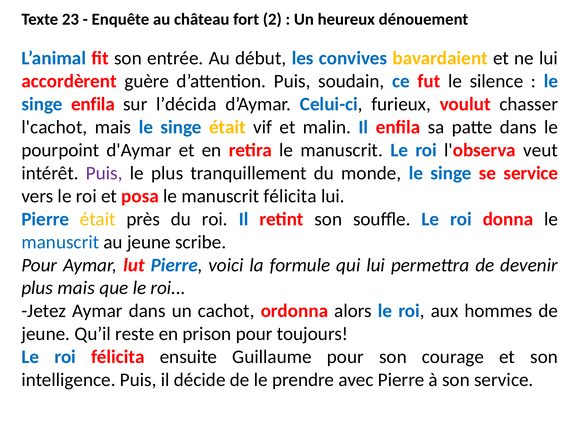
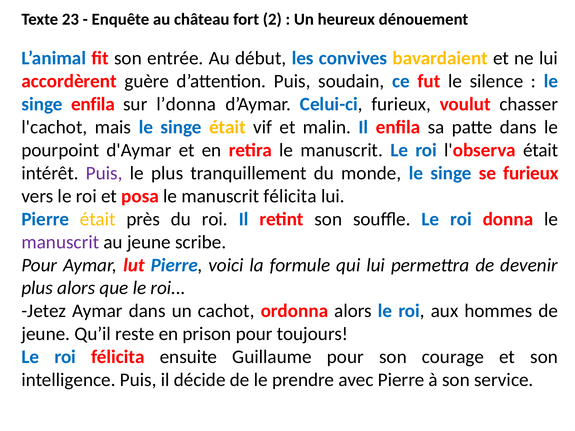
l’décida: l’décida -> l’donna
l'observa veut: veut -> était
se service: service -> furieux
manuscrit at (60, 242) colour: blue -> purple
plus mais: mais -> alors
